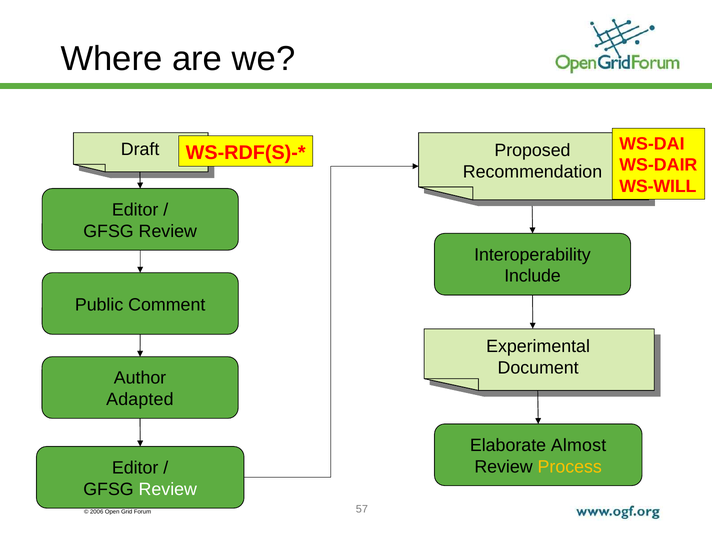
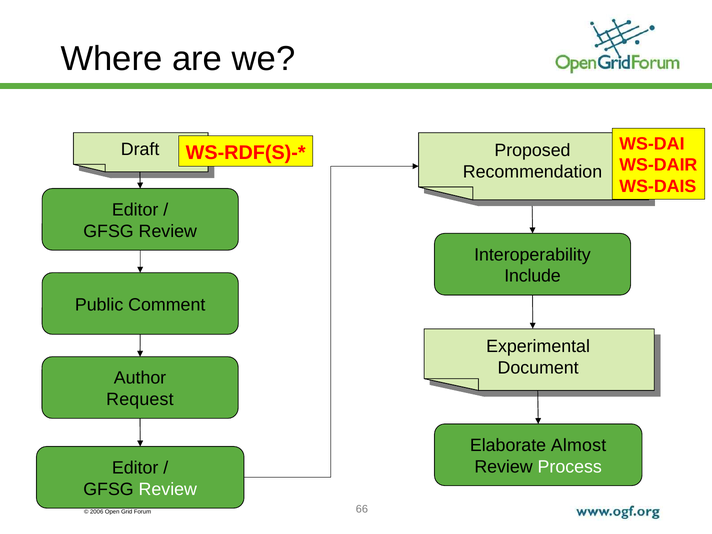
WS-WILL: WS-WILL -> WS-DAIS
Adapted: Adapted -> Request
Process colour: yellow -> white
57: 57 -> 66
